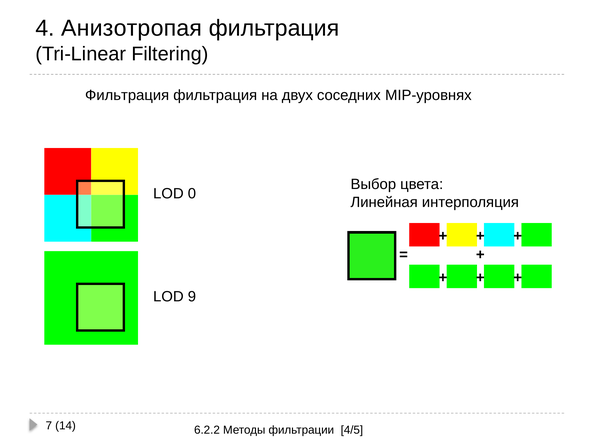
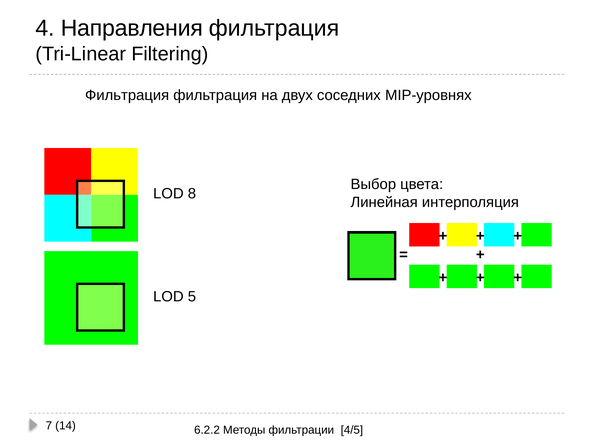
Анизотропая: Анизотропая -> Направления
0: 0 -> 8
9: 9 -> 5
